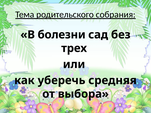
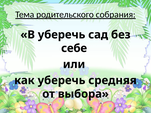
В болезни: болезни -> уберечь
трех: трех -> себе
